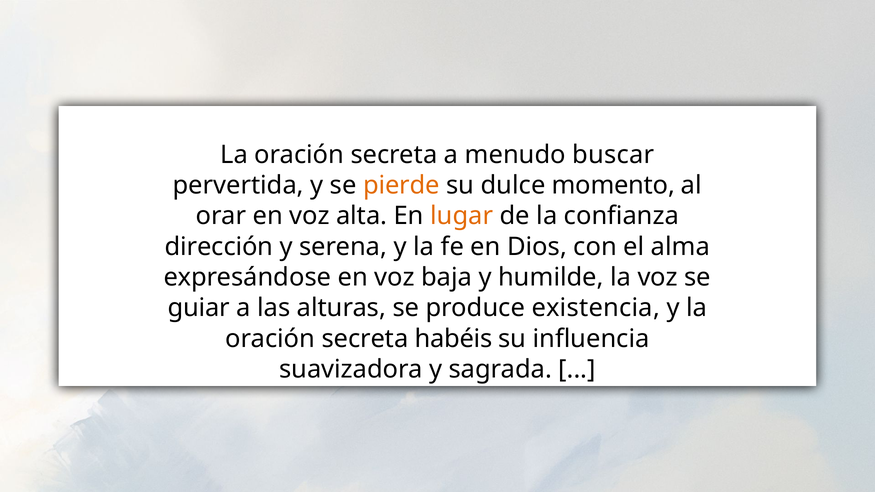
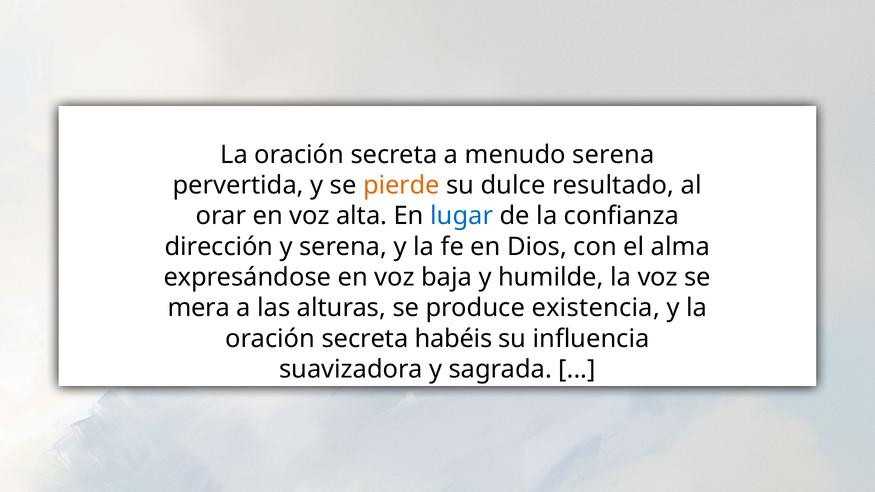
menudo buscar: buscar -> serena
momento: momento -> resultado
lugar colour: orange -> blue
guiar: guiar -> mera
